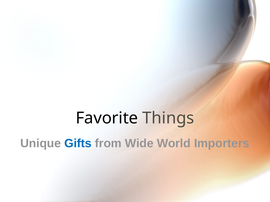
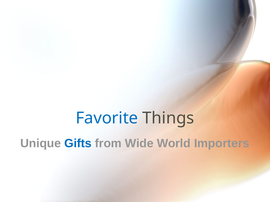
Favorite colour: black -> blue
